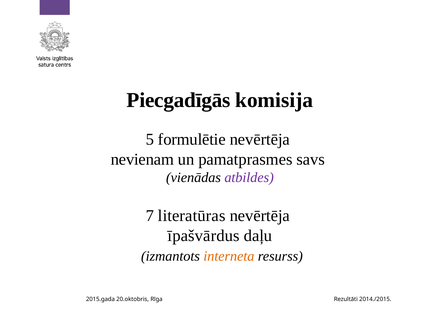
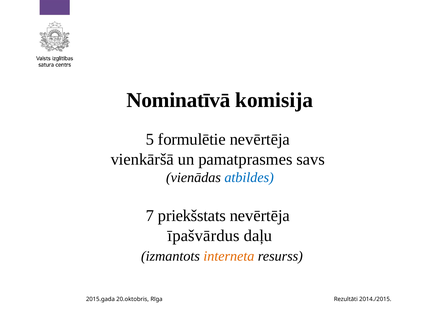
Piecgadīgās: Piecgadīgās -> Nominatīvā
nevienam: nevienam -> vienkāršā
atbildes colour: purple -> blue
literatūras: literatūras -> priekšstats
